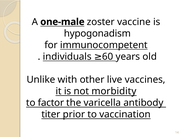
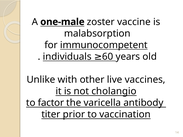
hypogonadism: hypogonadism -> malabsorption
morbidity: morbidity -> cholangio
